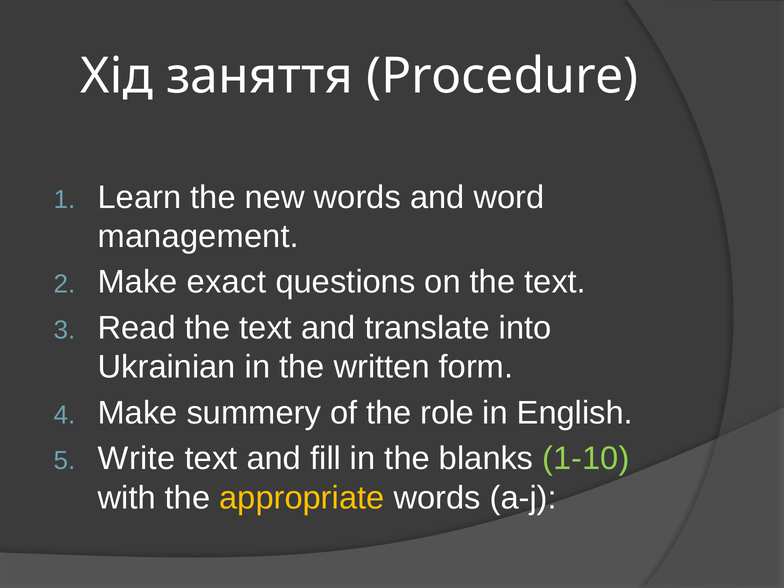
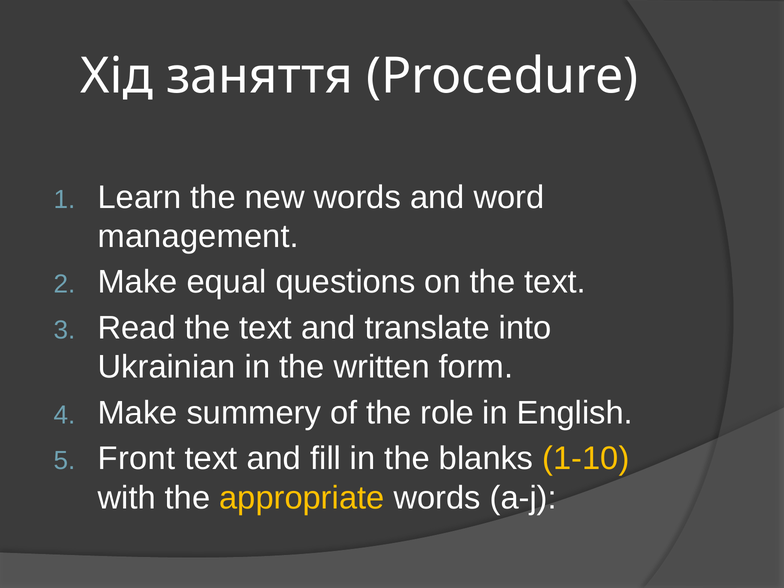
exact: exact -> equal
Write: Write -> Front
1-10 colour: light green -> yellow
